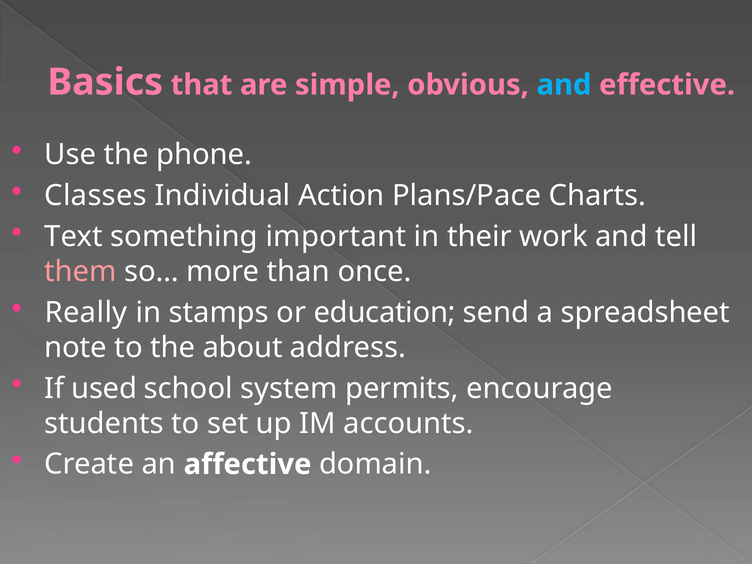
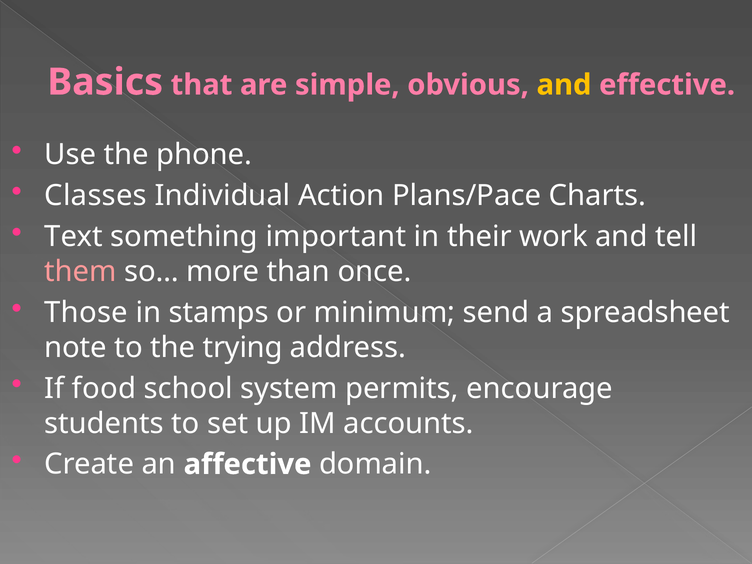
and at (564, 85) colour: light blue -> yellow
Really: Really -> Those
education: education -> minimum
about: about -> trying
used: used -> food
